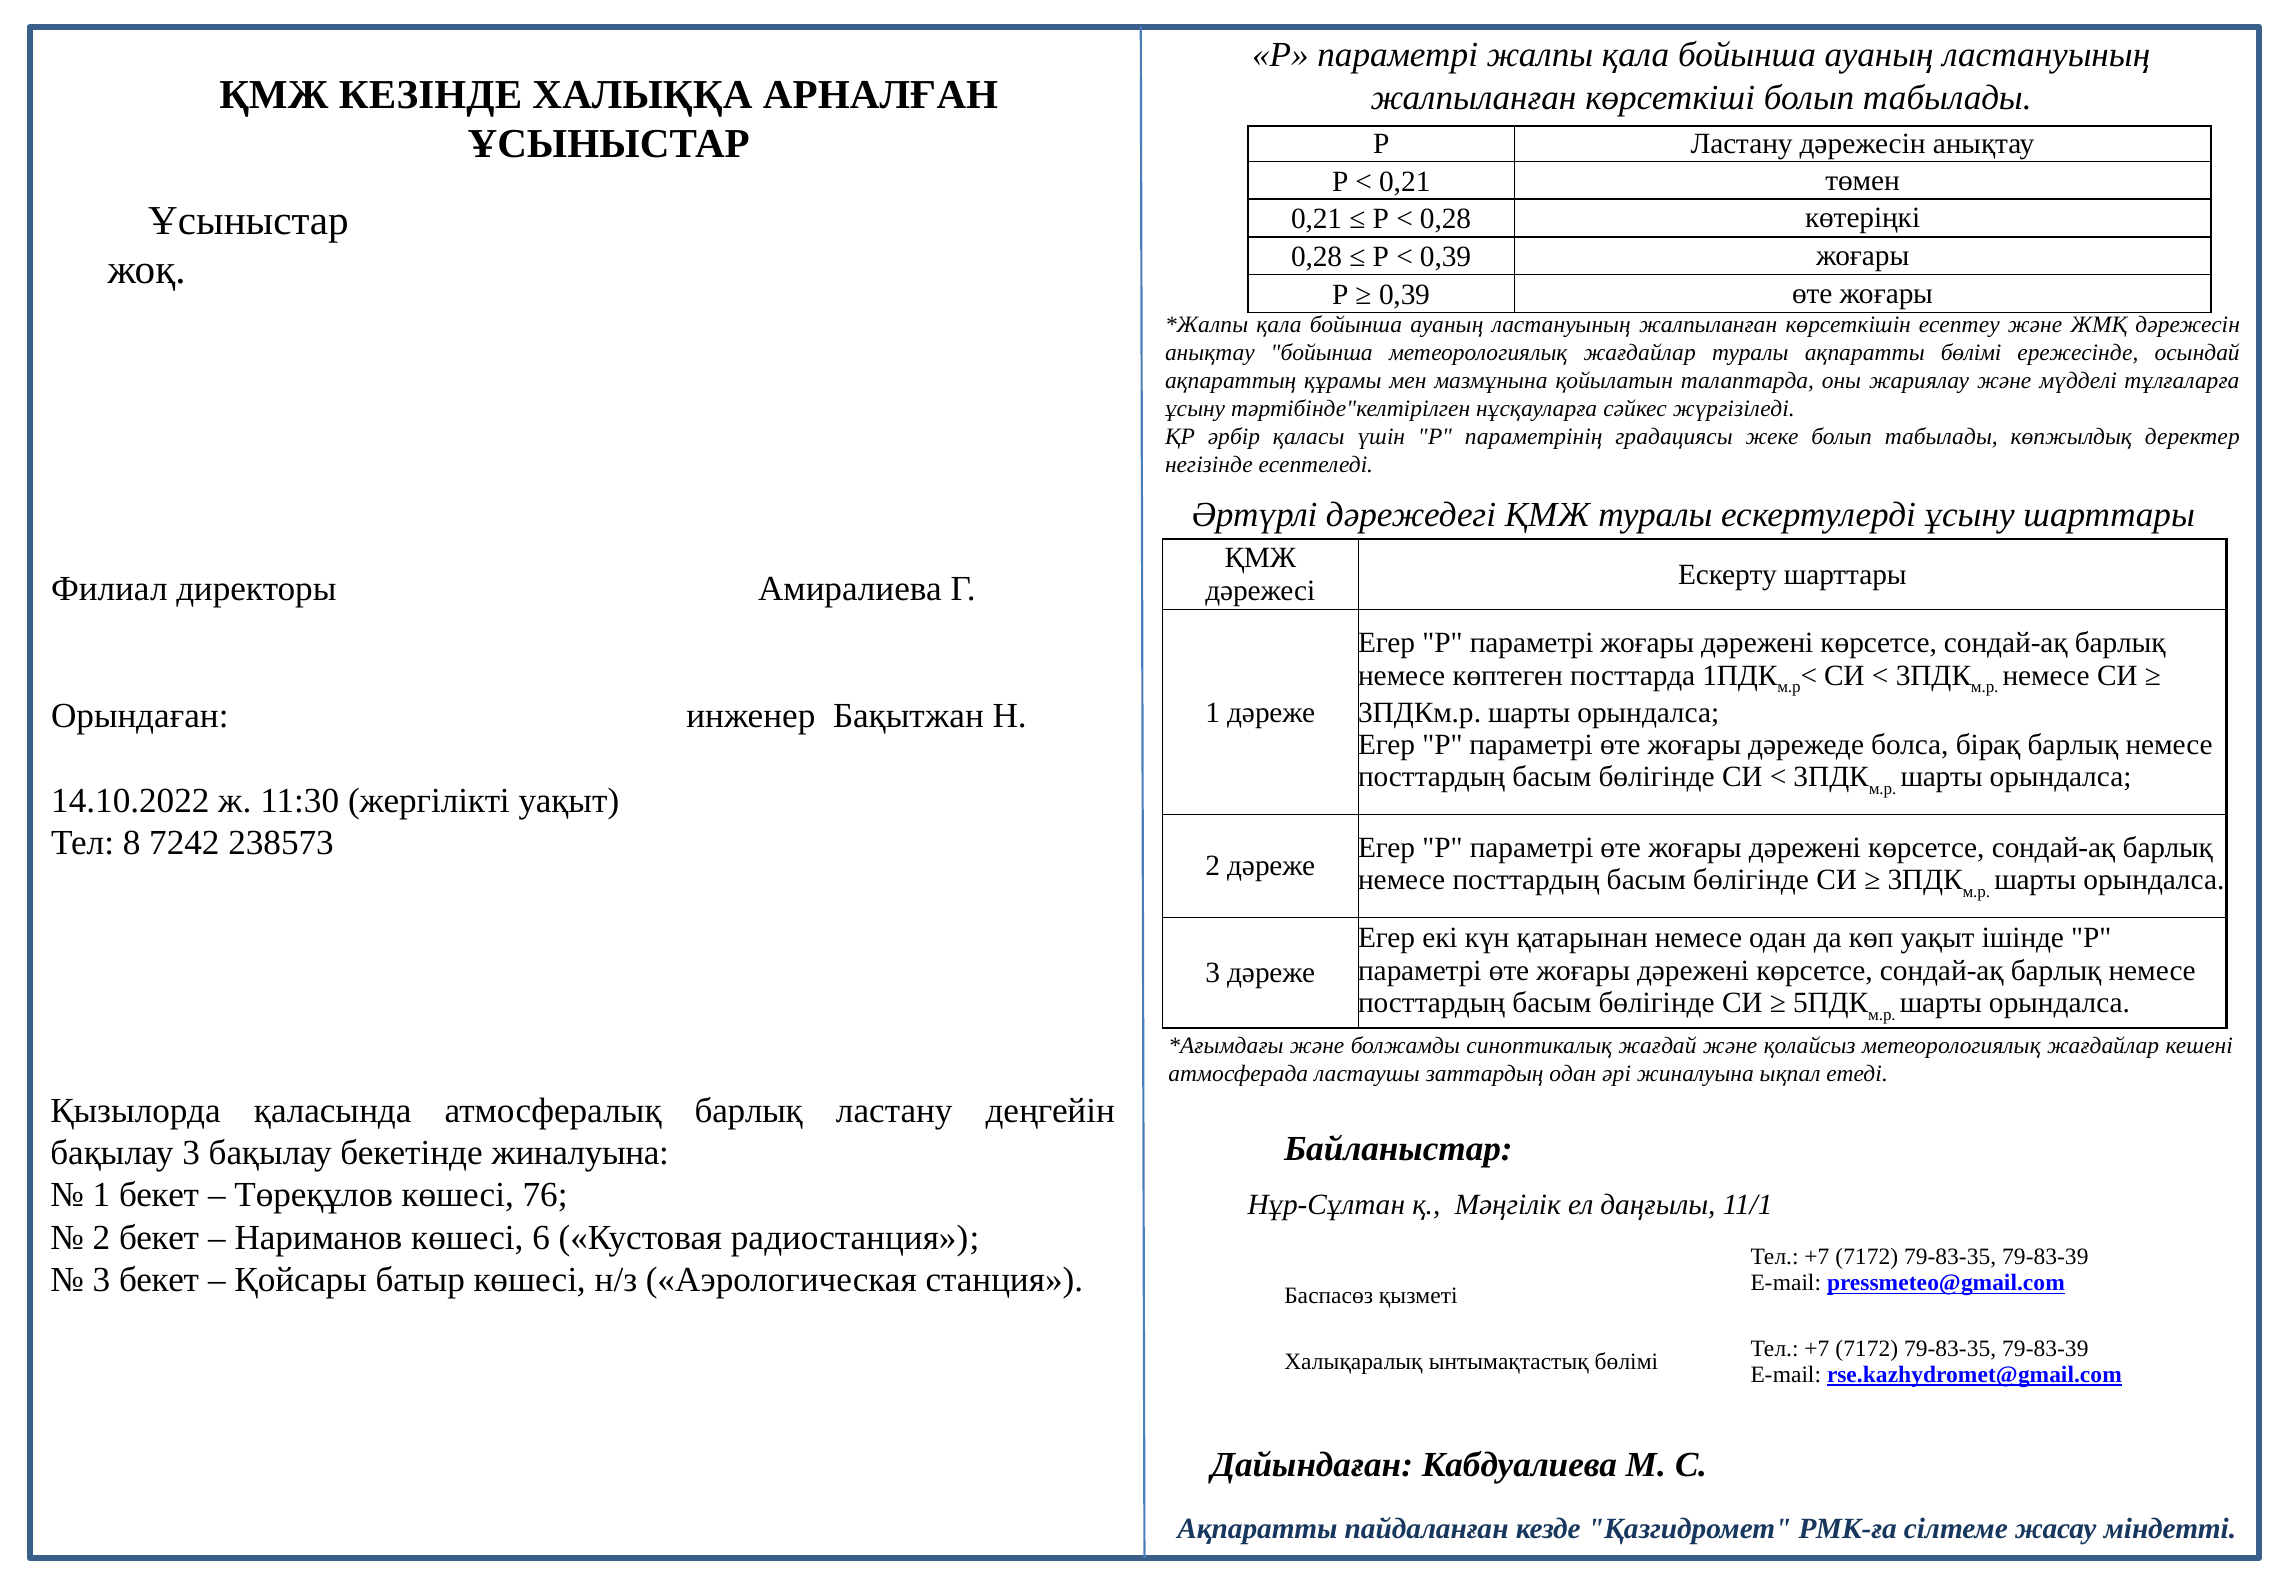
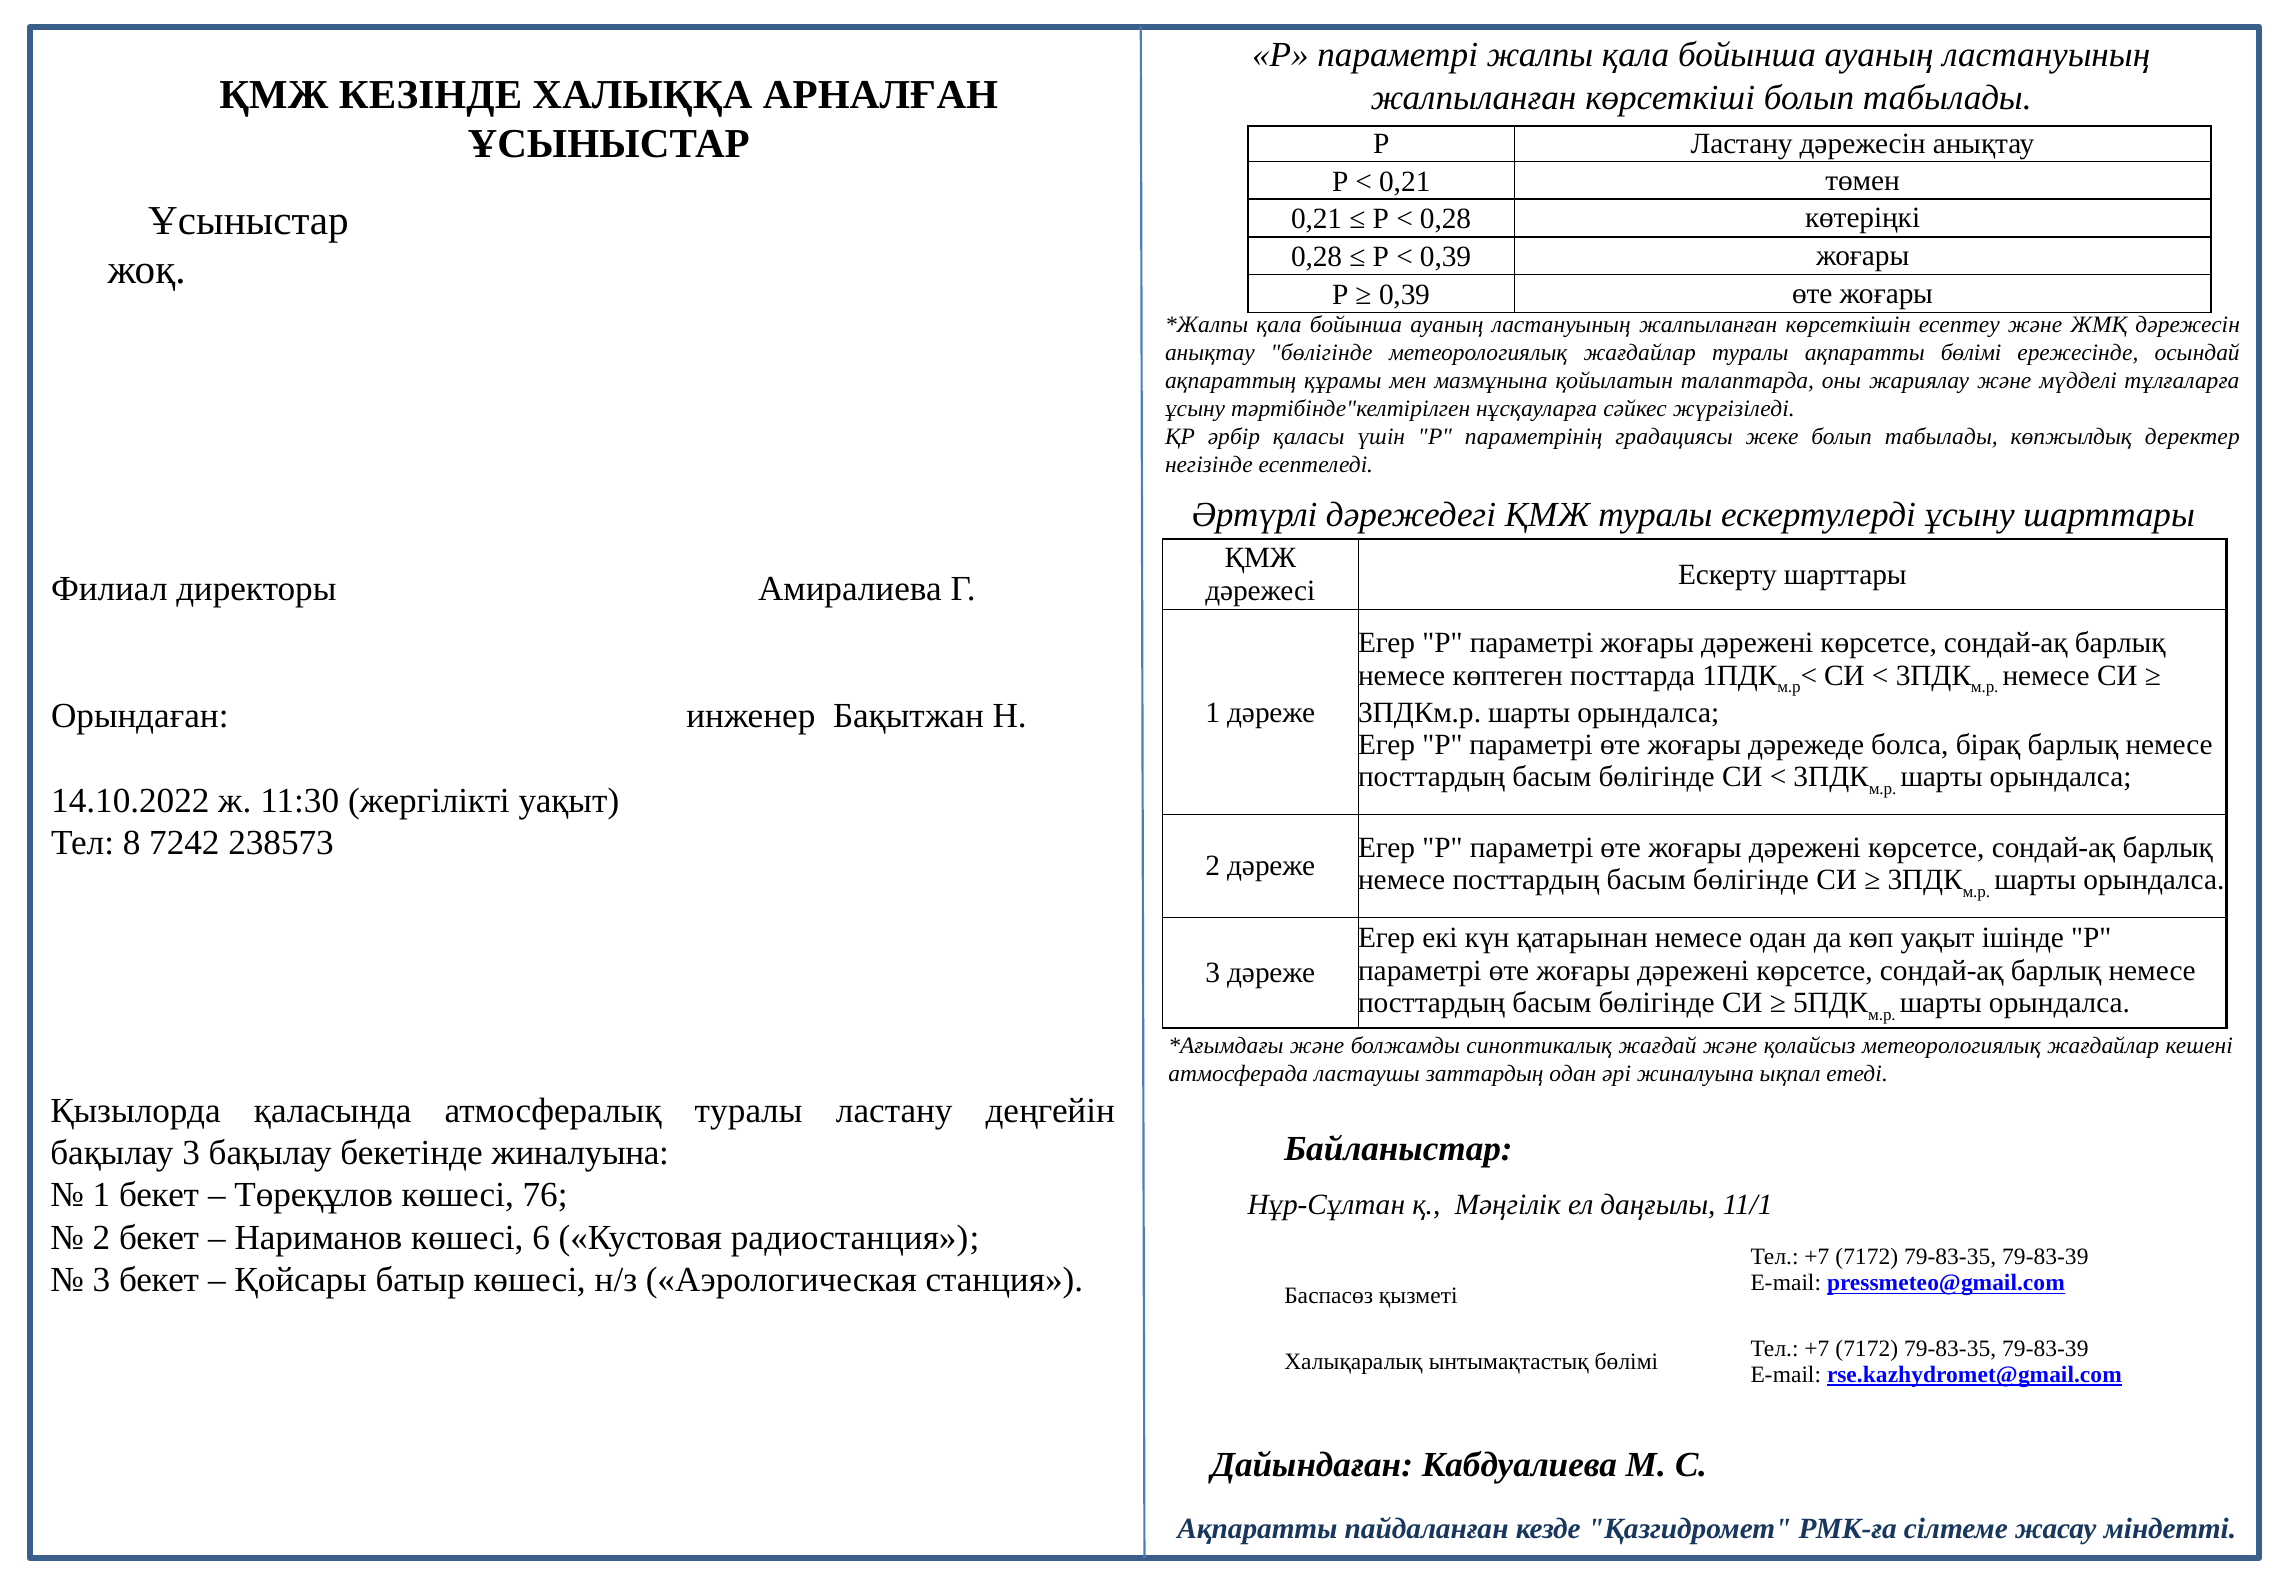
анықтау бойынша: бойынша -> бөлігінде
атмосфералық барлық: барлық -> туралы
